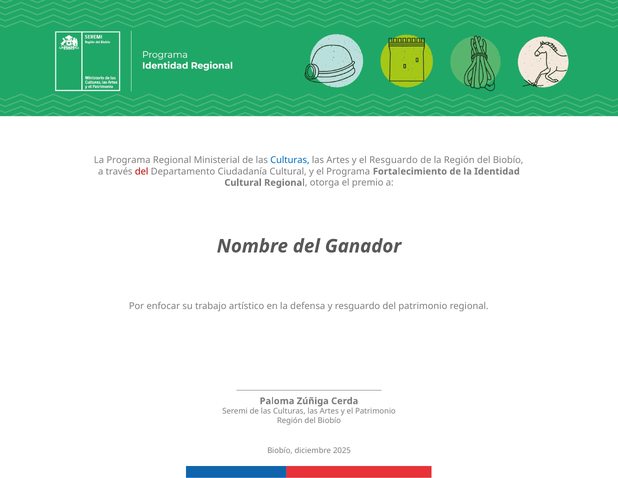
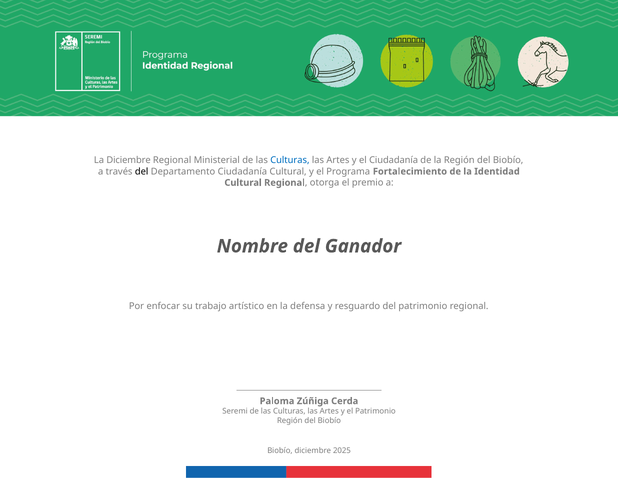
La Programa: Programa -> Diciembre
el Resguardo: Resguardo -> Ciudadanía
del at (142, 171) colour: red -> black
